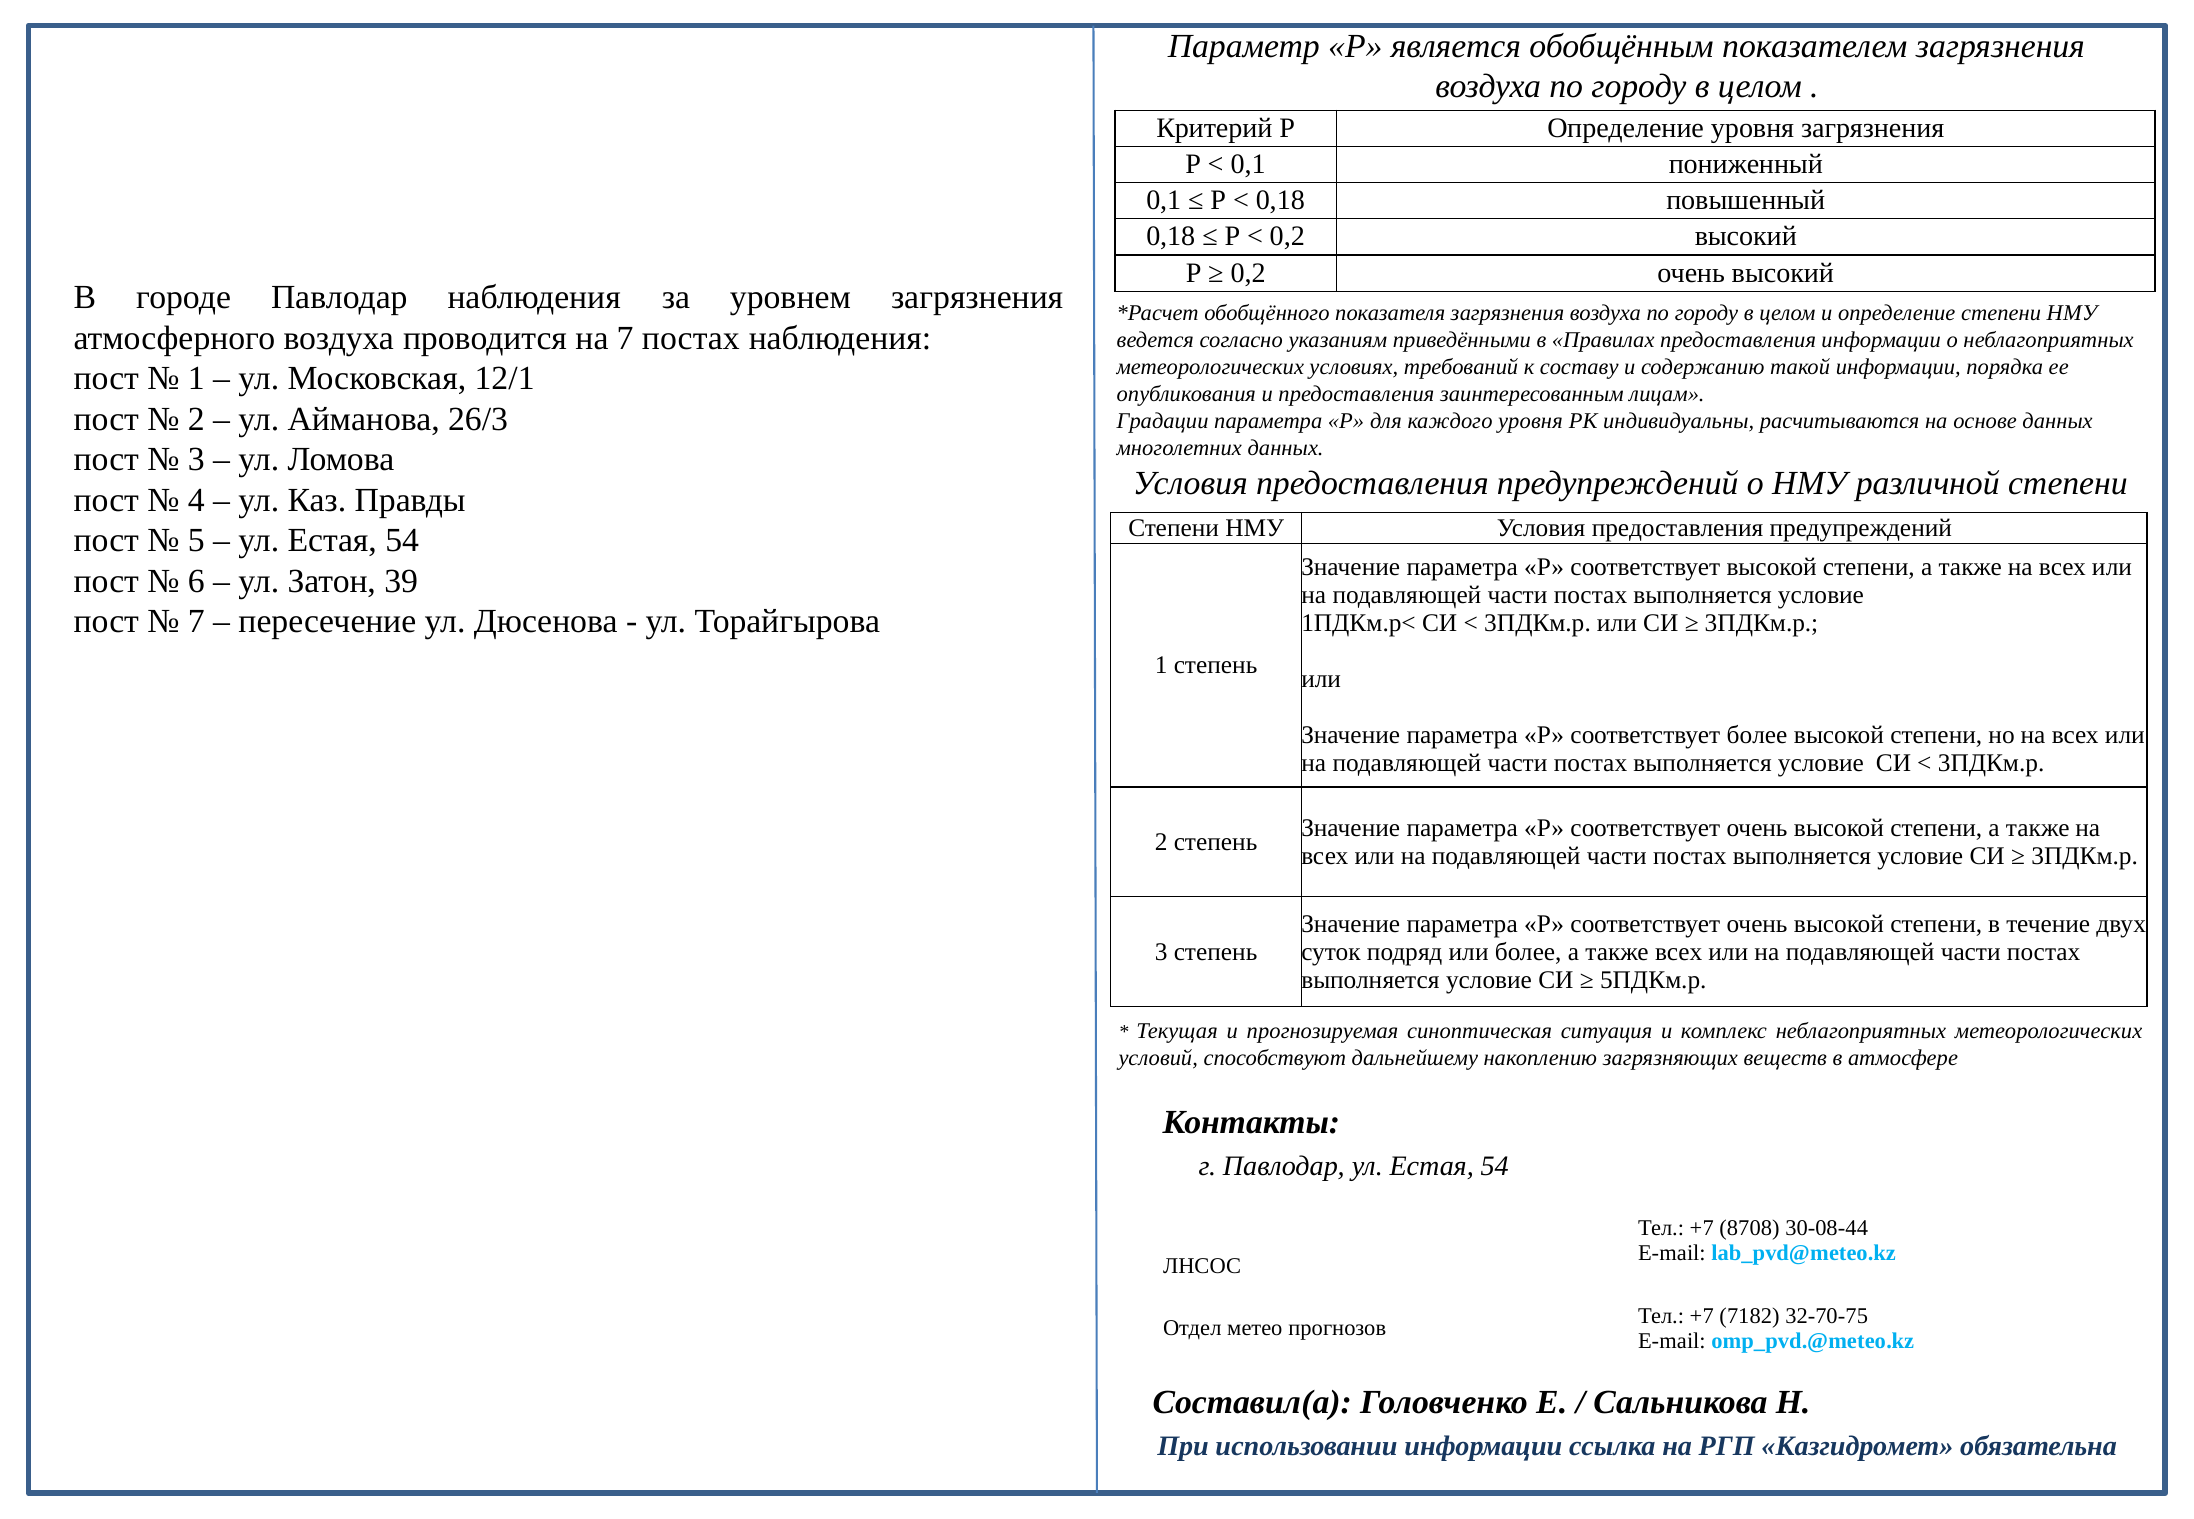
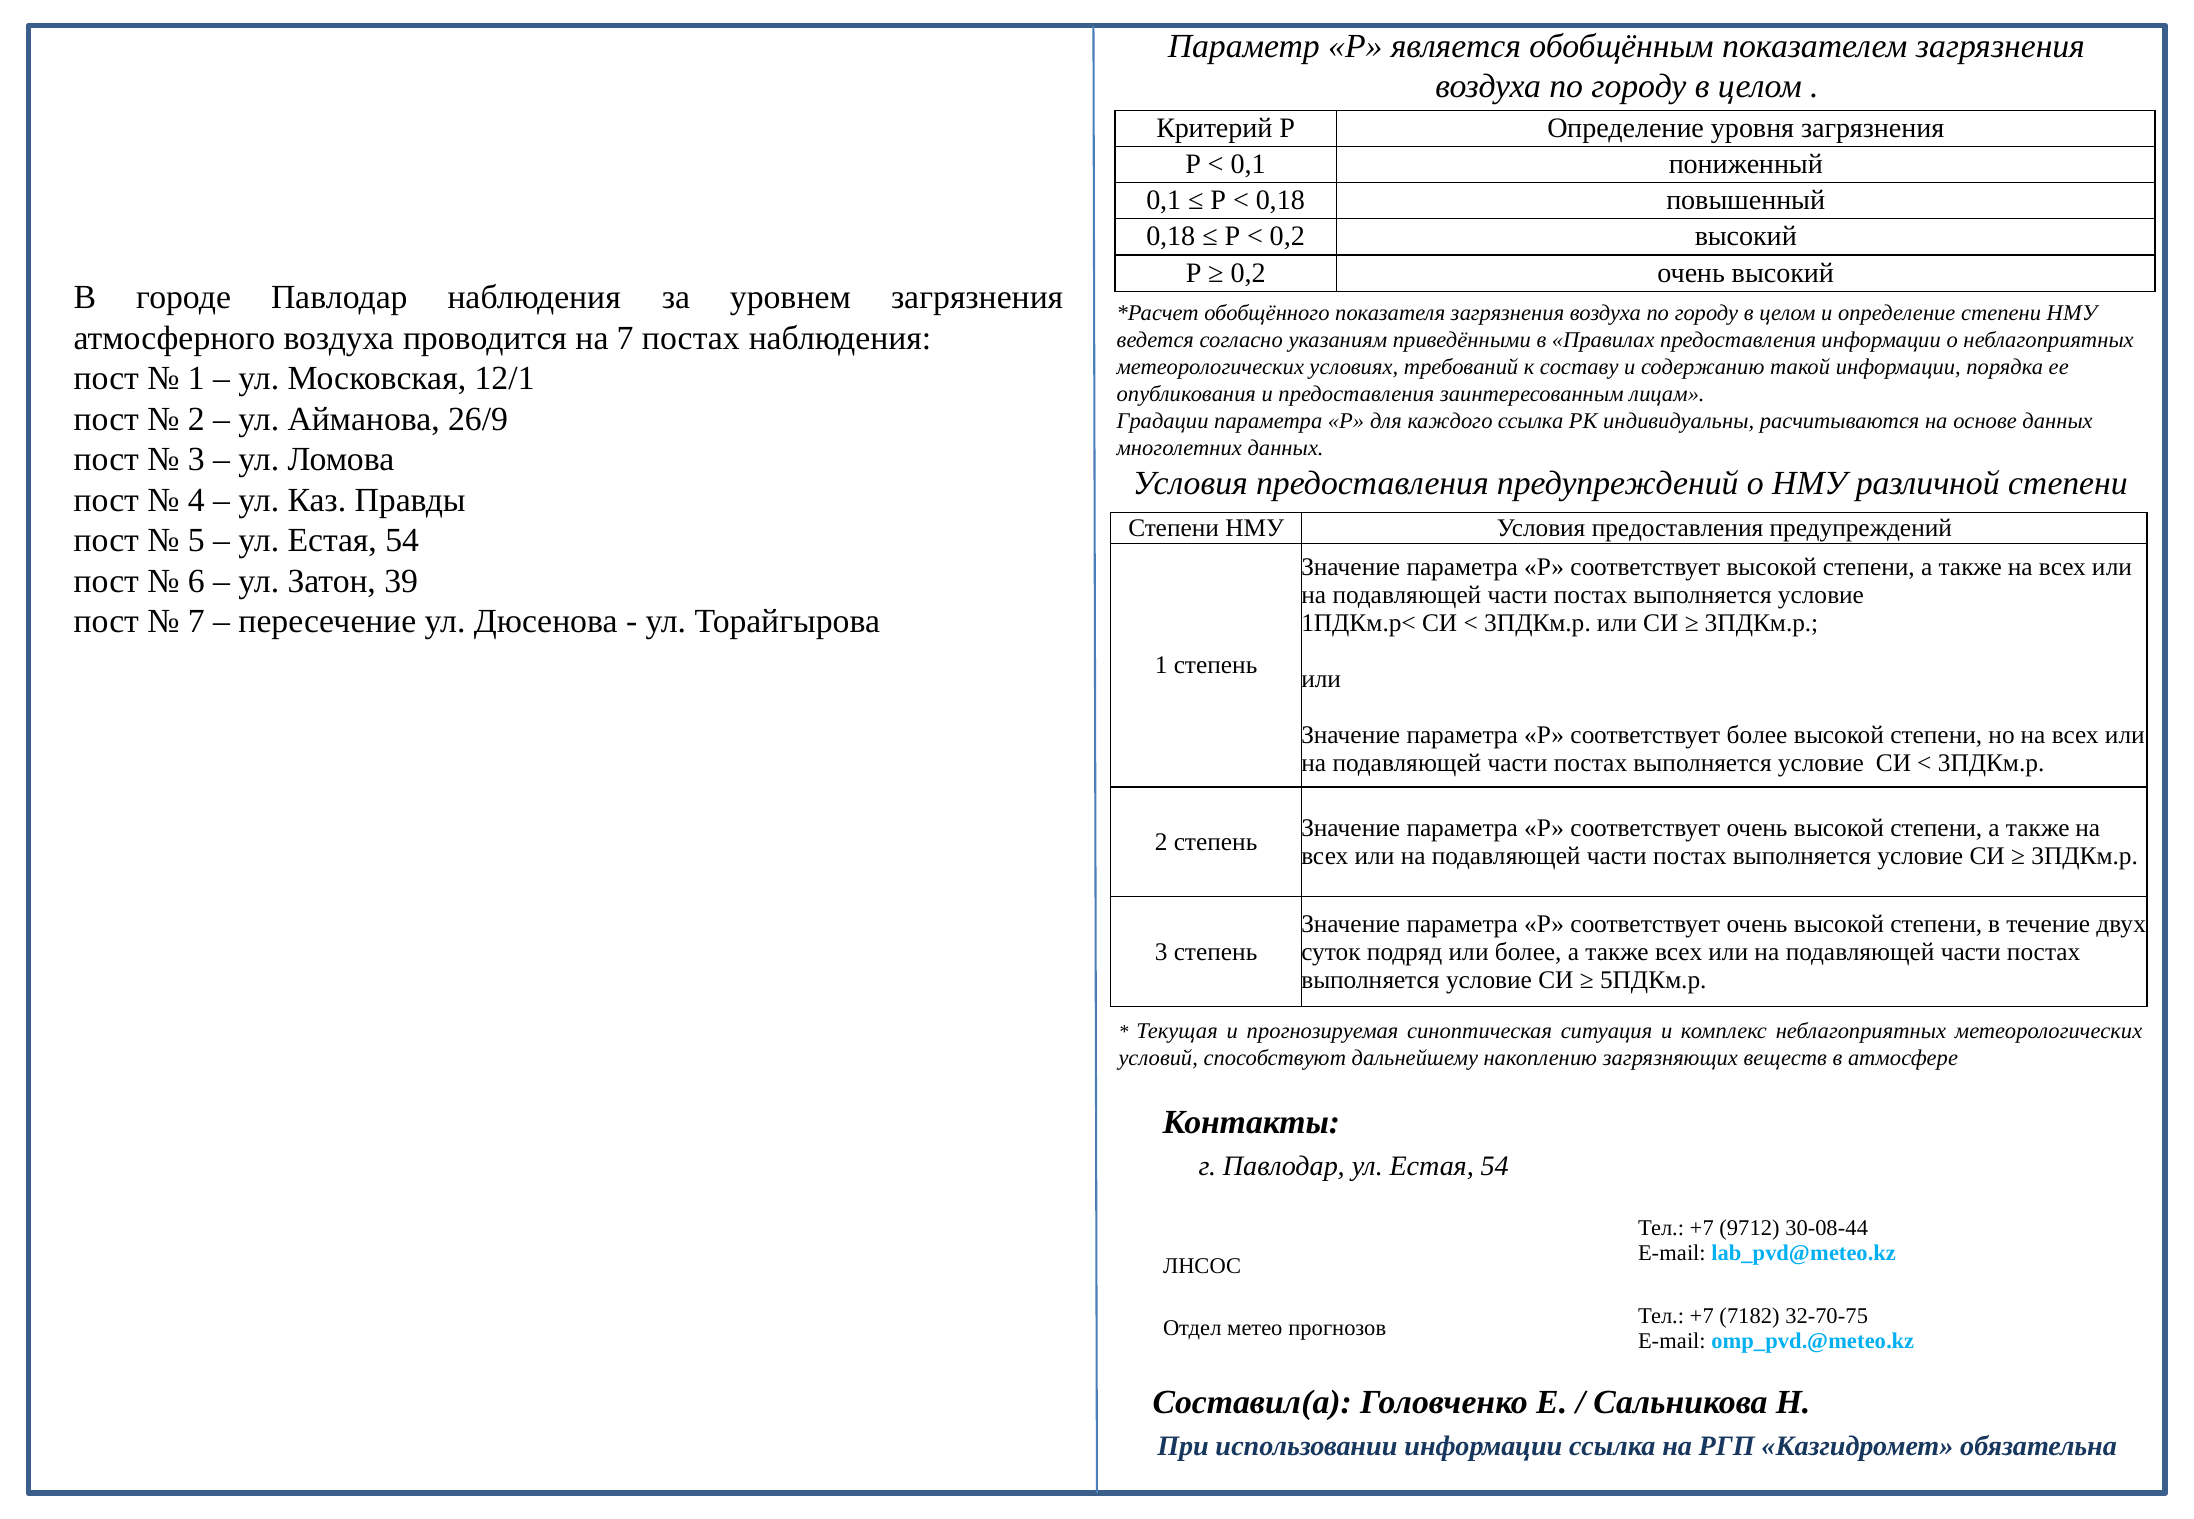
26/3: 26/3 -> 26/9
каждого уровня: уровня -> ссылка
8708: 8708 -> 9712
